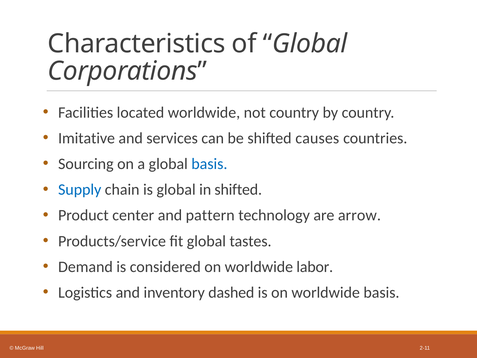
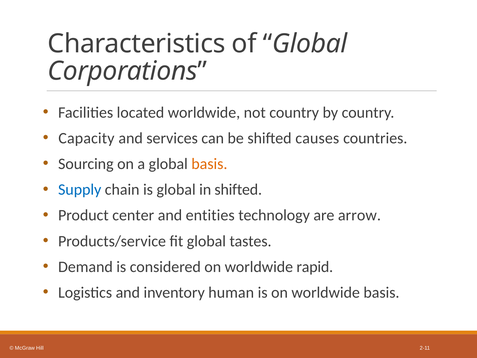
Imitative: Imitative -> Capacity
basis at (209, 164) colour: blue -> orange
pattern: pattern -> entities
labor: labor -> rapid
dashed: dashed -> human
